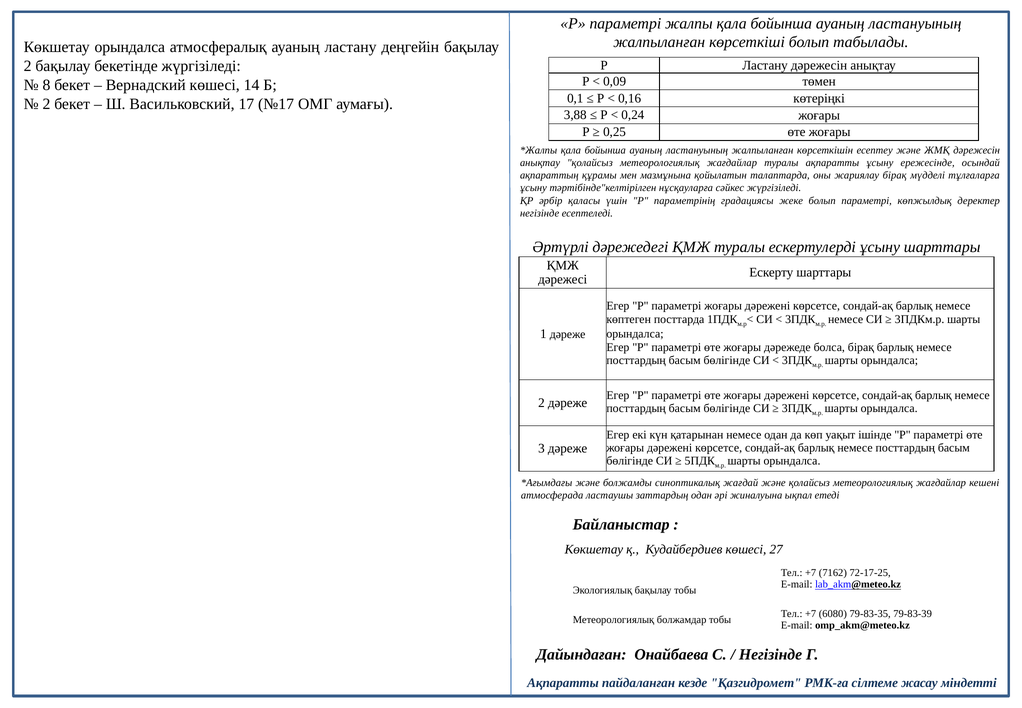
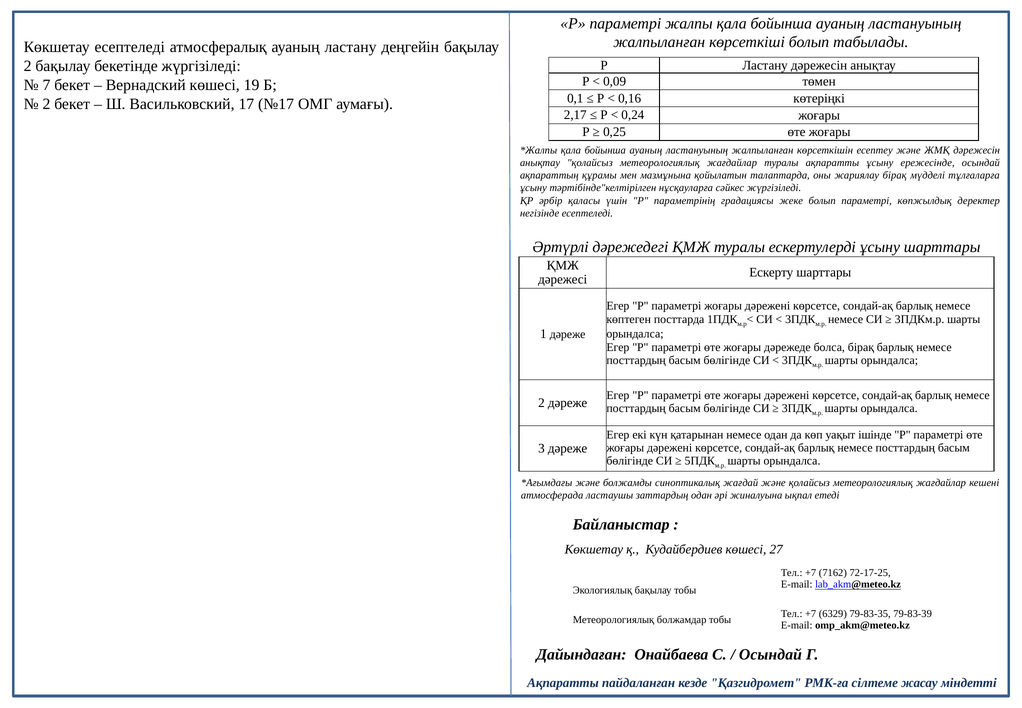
Көкшетау орындалса: орындалса -> есептеледі
8: 8 -> 7
14: 14 -> 19
3,88: 3,88 -> 2,17
6080: 6080 -> 6329
Негізінде at (771, 654): Негізінде -> Осындай
